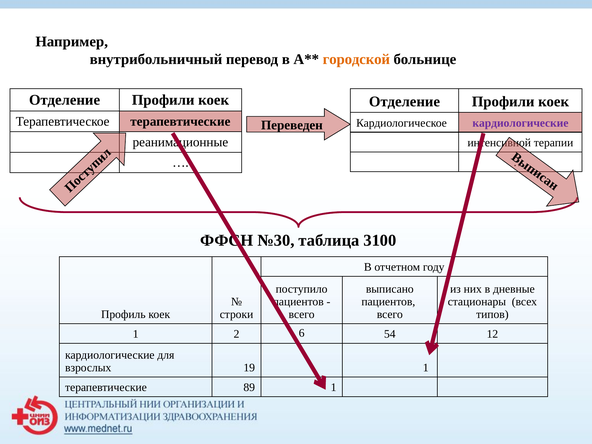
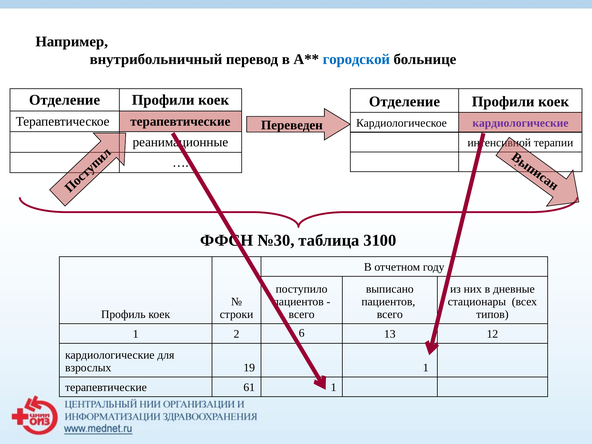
городской colour: orange -> blue
54: 54 -> 13
89: 89 -> 61
